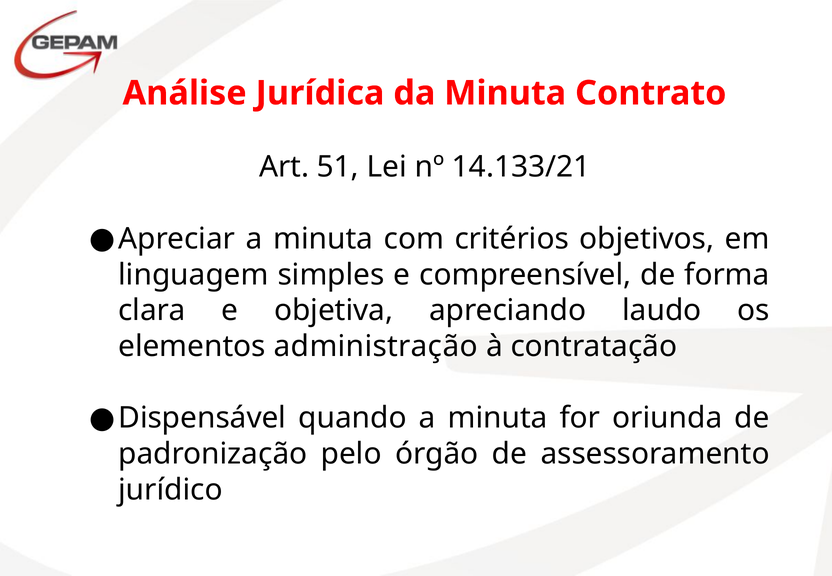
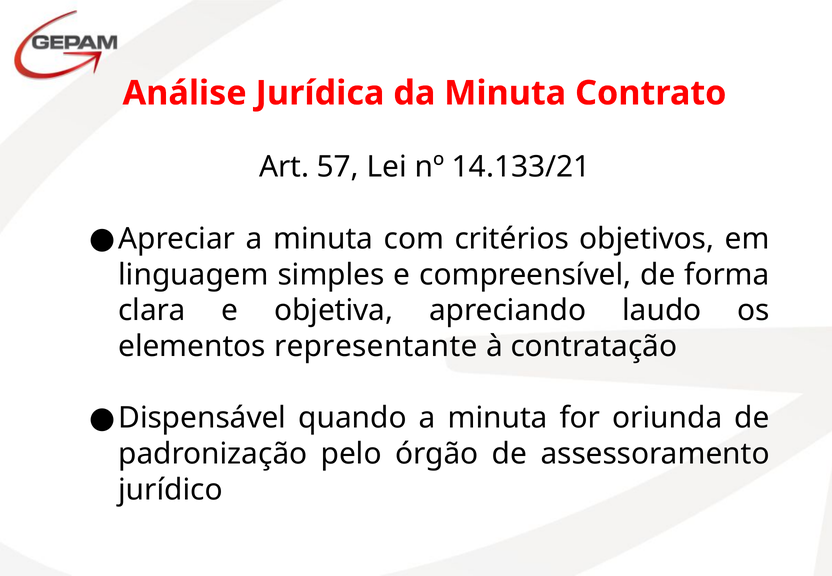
51: 51 -> 57
administração: administração -> representante
